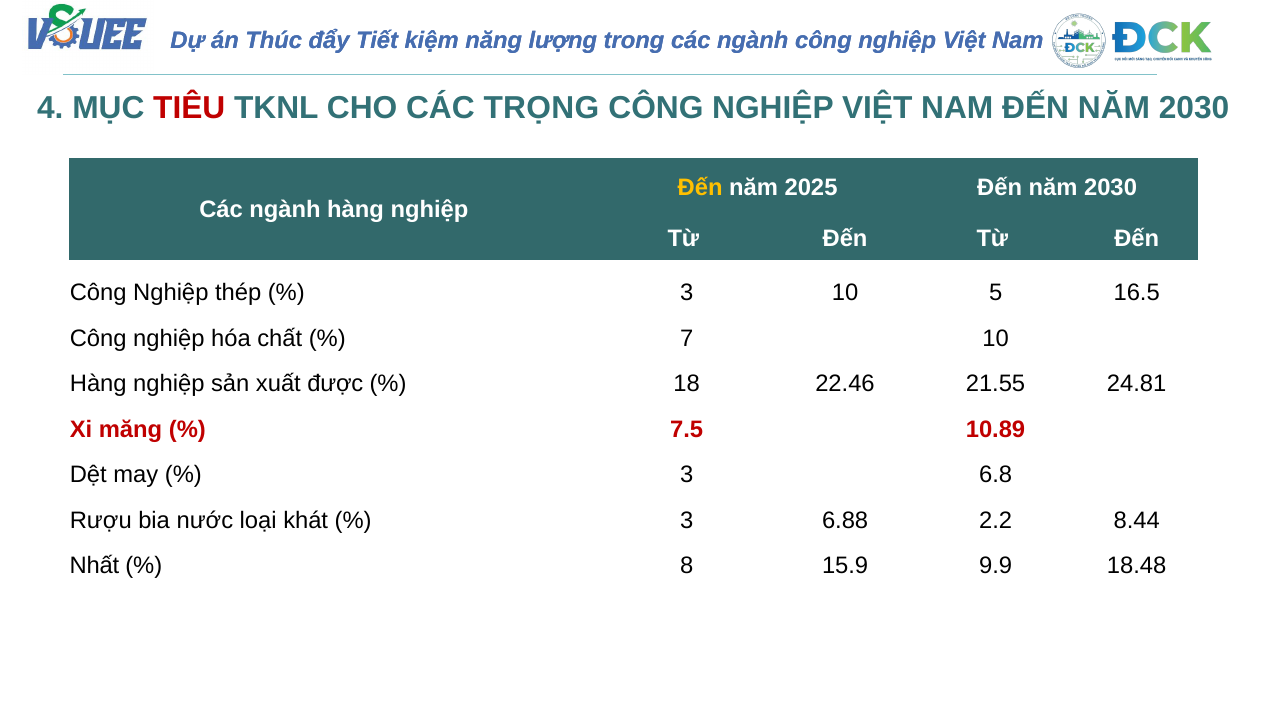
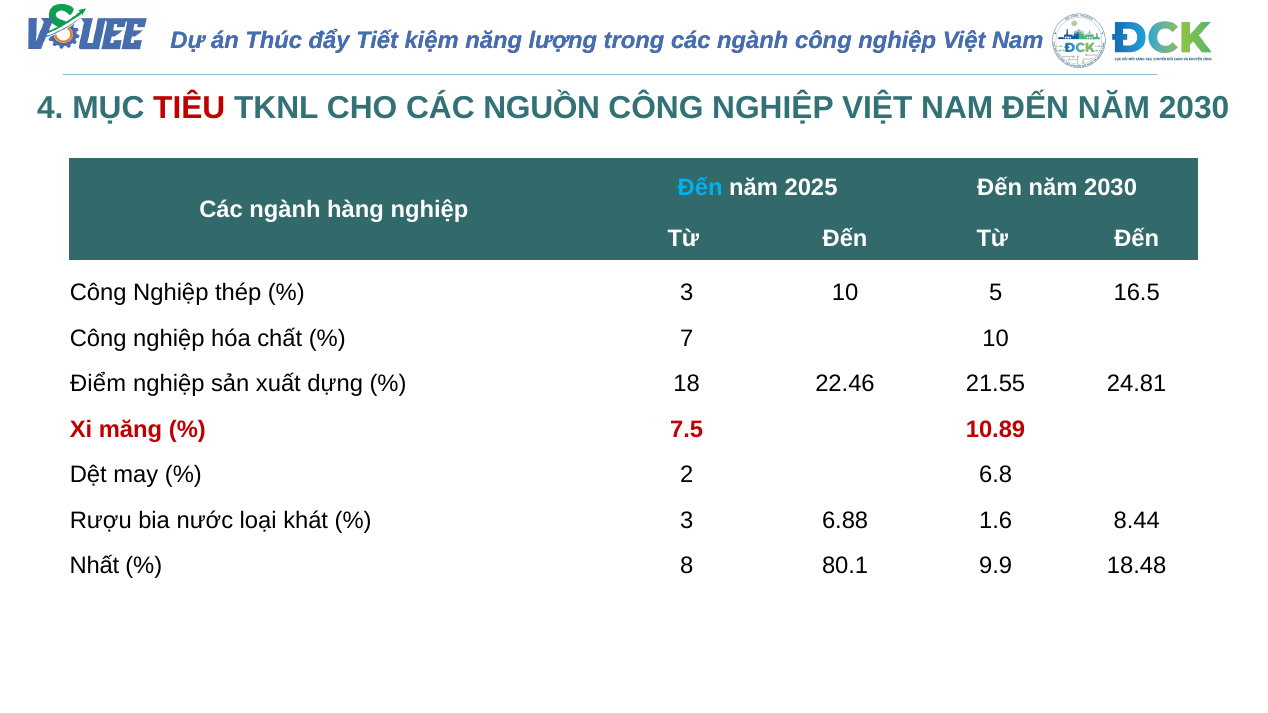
TRỌNG: TRỌNG -> NGUỒN
Đến at (700, 187) colour: yellow -> light blue
Hàng at (98, 384): Hàng -> Điểm
được: được -> dựng
3 at (687, 475): 3 -> 2
2.2: 2.2 -> 1.6
15.9: 15.9 -> 80.1
